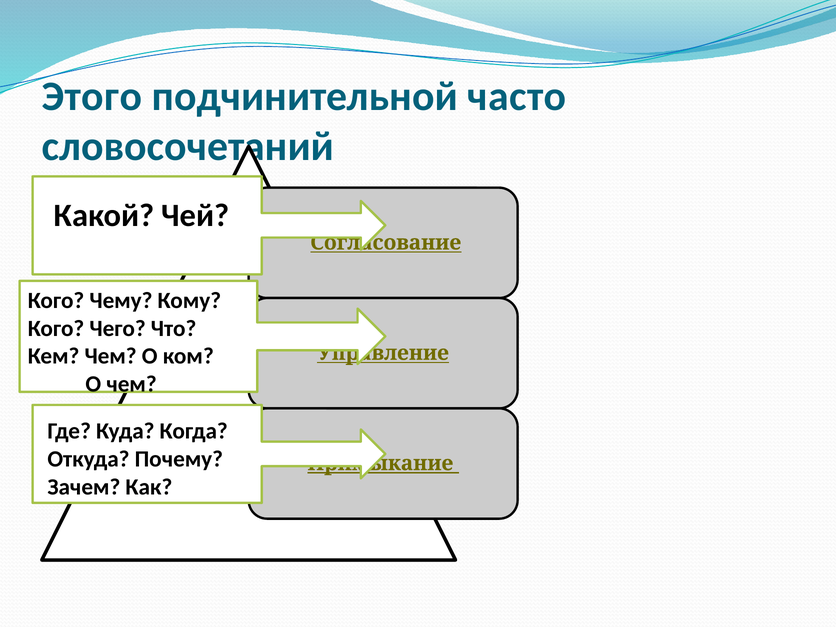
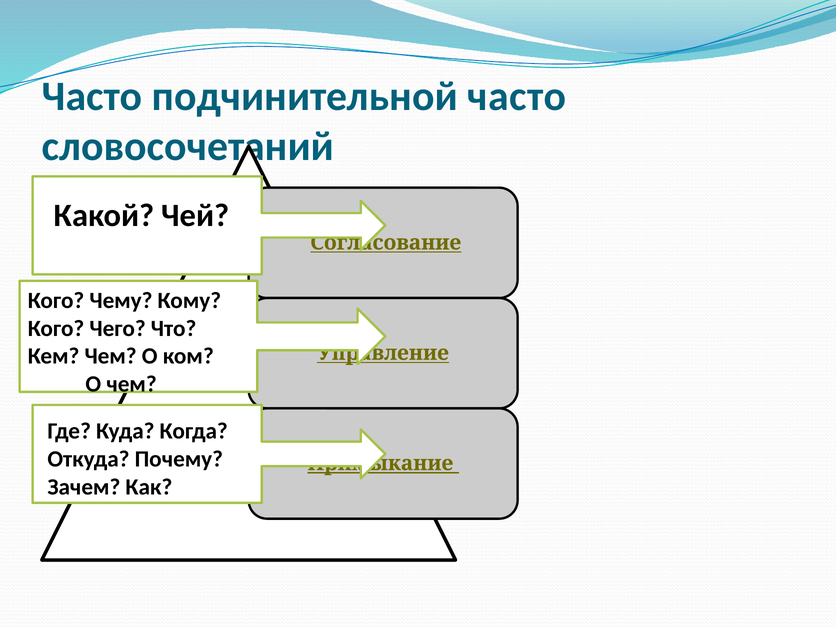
Этого at (92, 97): Этого -> Часто
